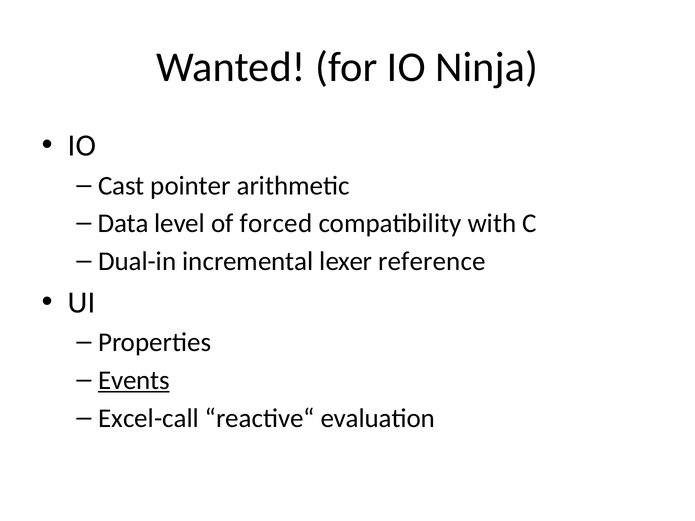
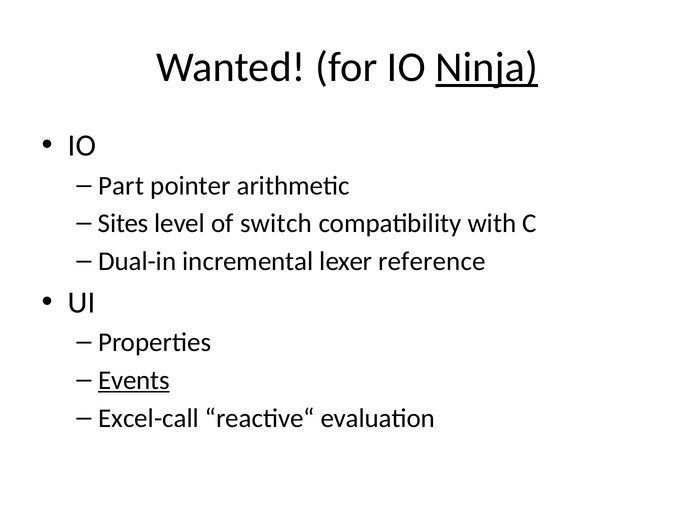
Ninja underline: none -> present
Cast: Cast -> Part
Data: Data -> Sites
forced: forced -> switch
